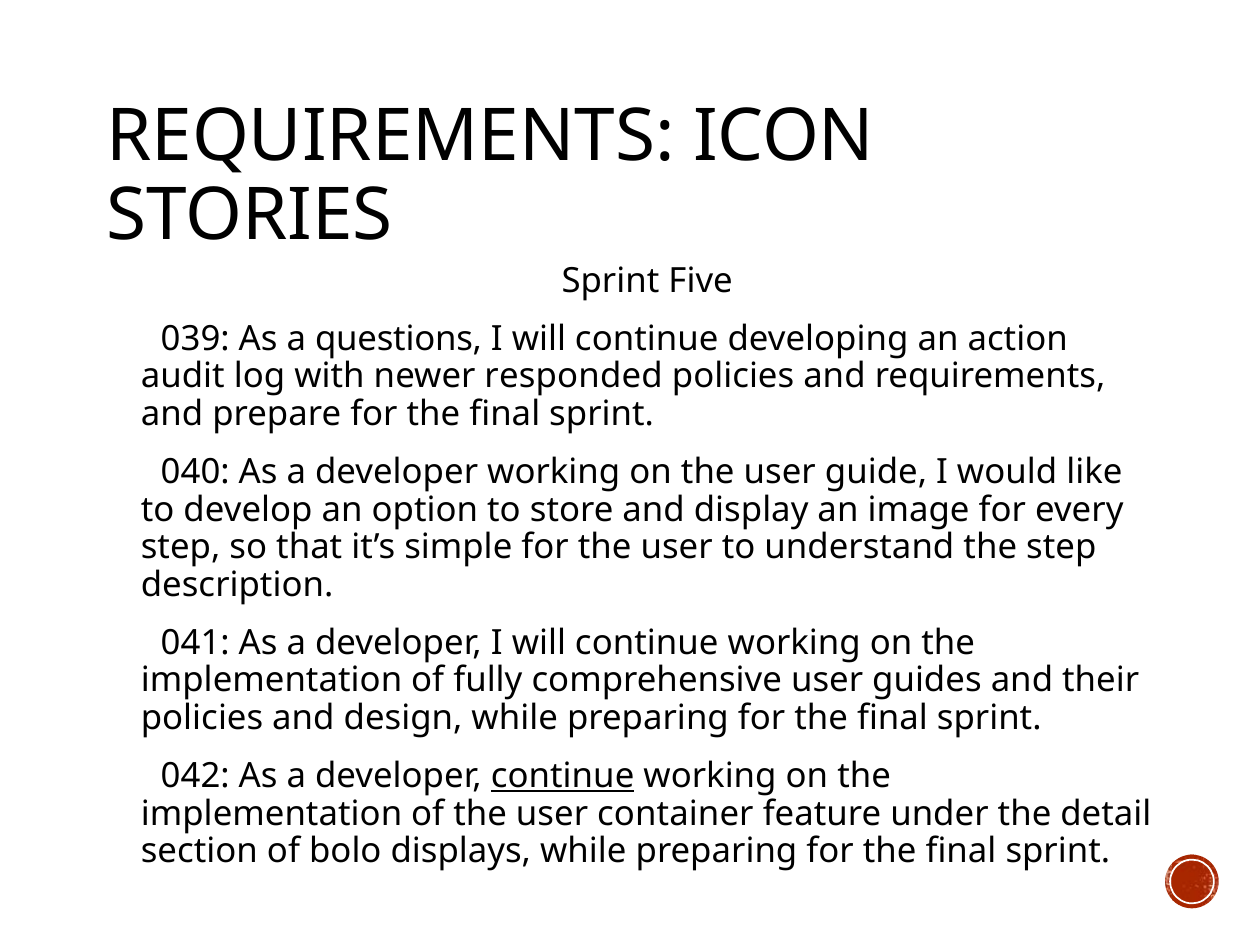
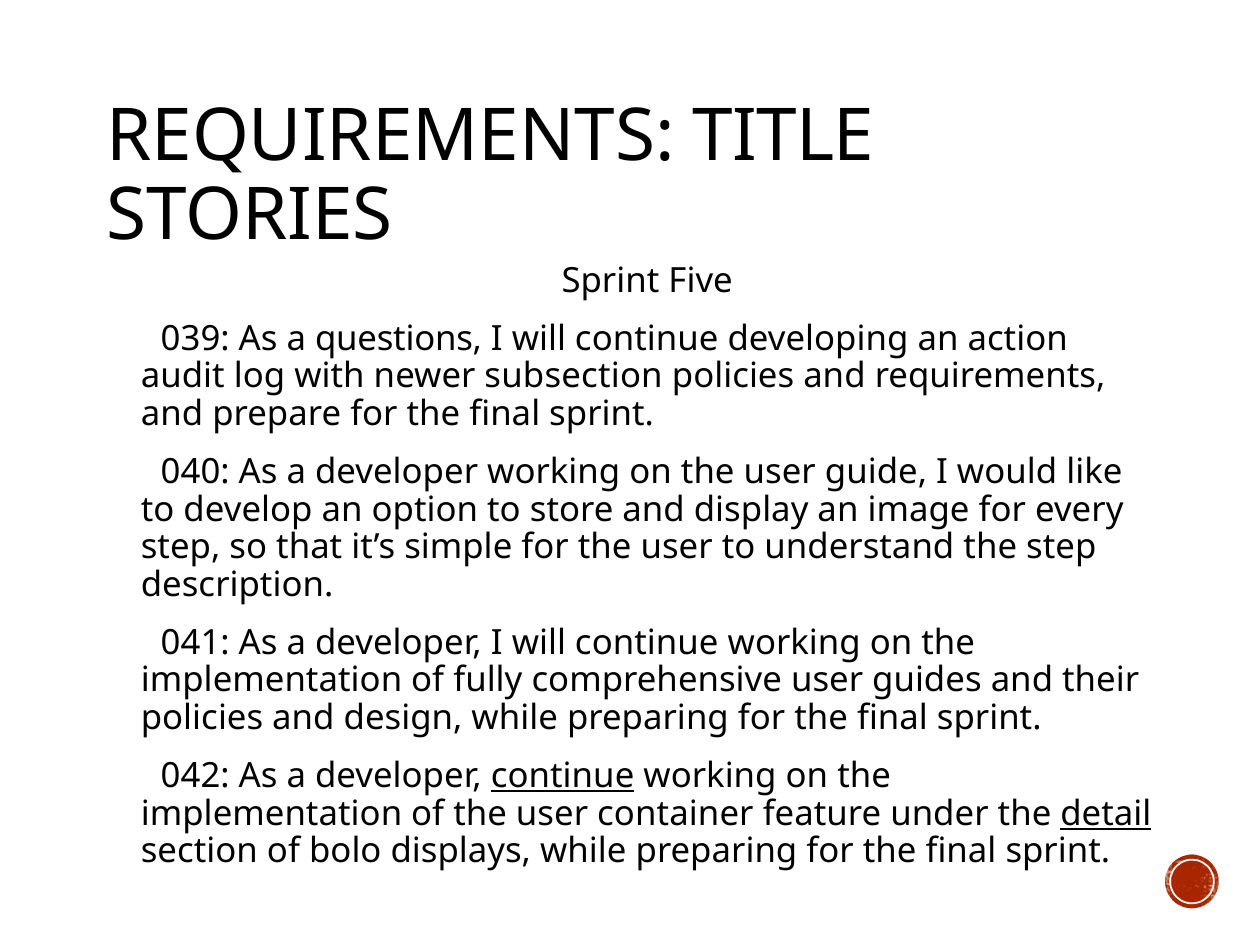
ICON: ICON -> TITLE
responded: responded -> subsection
detail underline: none -> present
